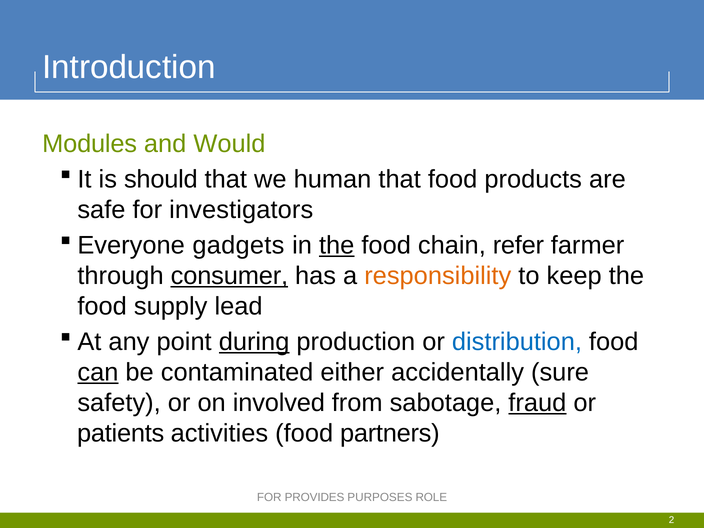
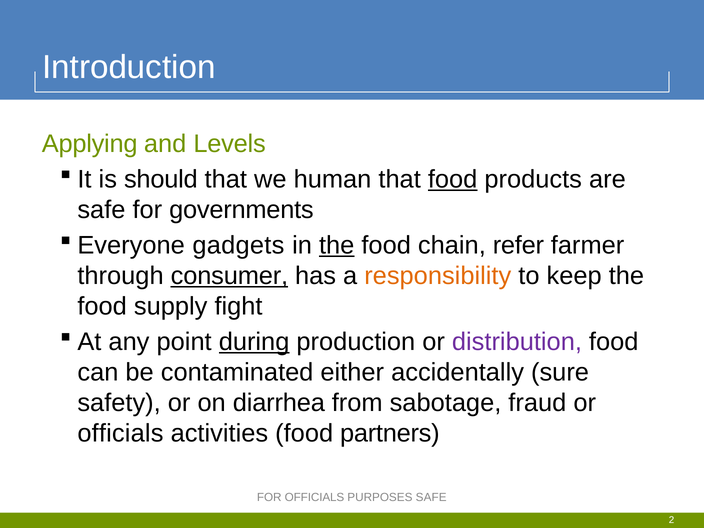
Modules: Modules -> Applying
Would: Would -> Levels
food at (453, 179) underline: none -> present
investigators: investigators -> governments
lead: lead -> fight
distribution colour: blue -> purple
can underline: present -> none
involved: involved -> diarrhea
fraud underline: present -> none
patients at (121, 433): patients -> officials
FOR PROVIDES: PROVIDES -> OFFICIALS
PURPOSES ROLE: ROLE -> SAFE
